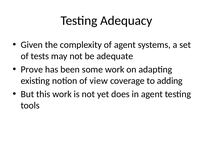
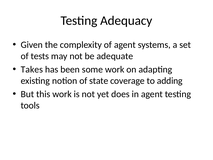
Prove: Prove -> Takes
view: view -> state
